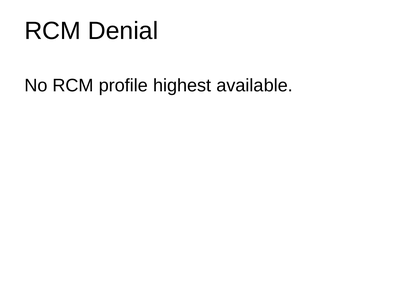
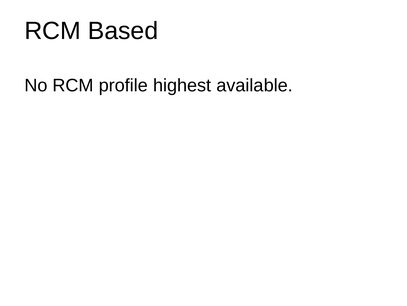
Denial: Denial -> Based
